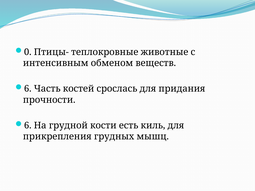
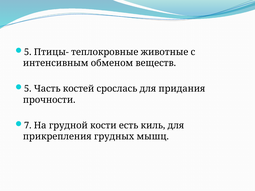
0 at (28, 52): 0 -> 5
6 at (28, 89): 6 -> 5
6 at (28, 126): 6 -> 7
